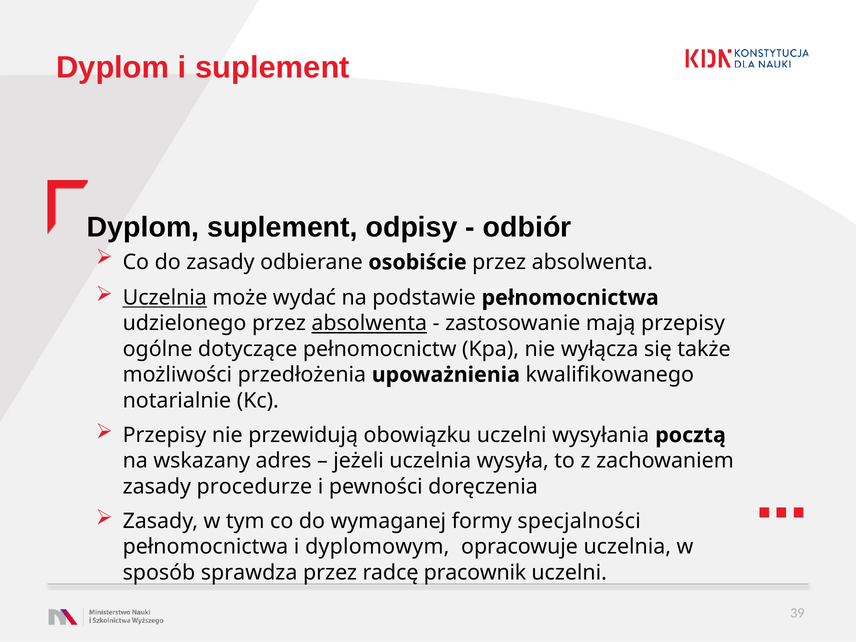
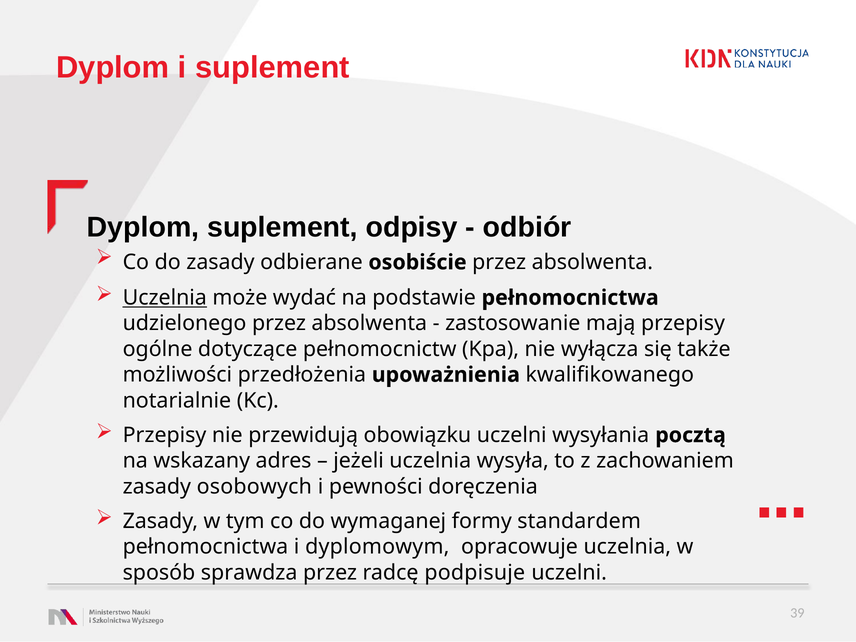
absolwenta at (369, 323) underline: present -> none
procedurze: procedurze -> osobowych
specjalności: specjalności -> standardem
pracownik: pracownik -> podpisuje
